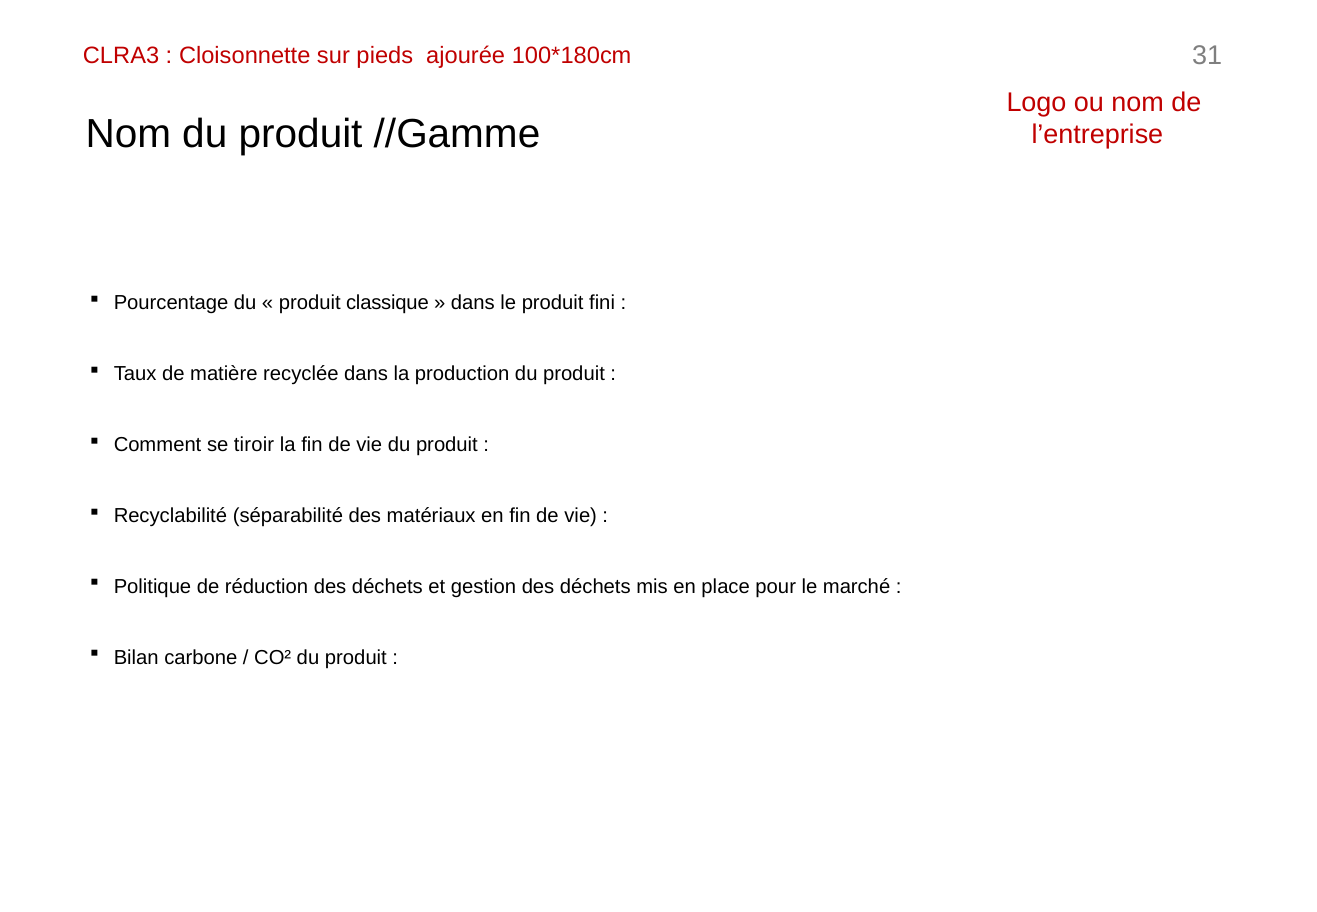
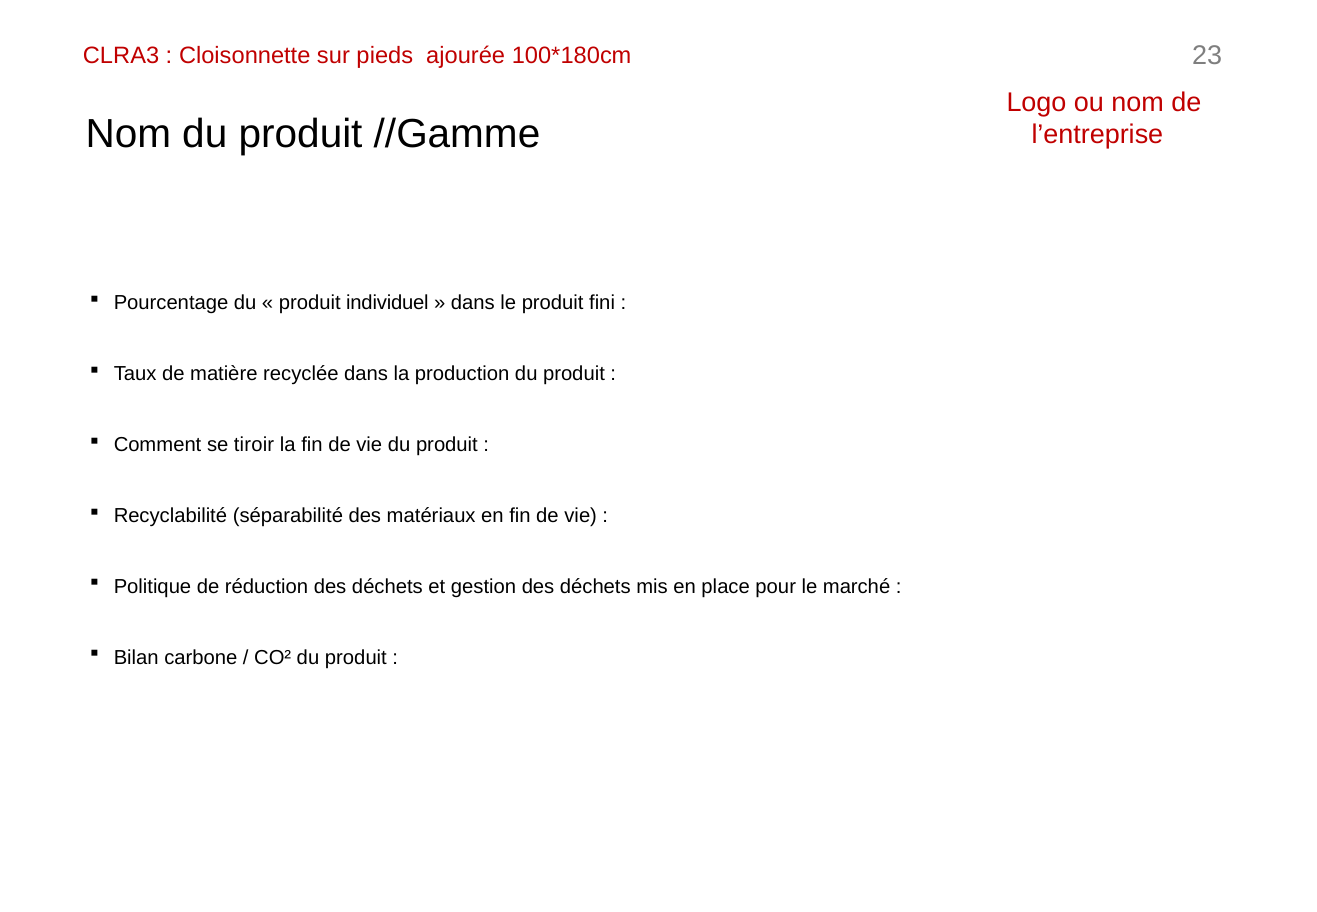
31: 31 -> 23
classique: classique -> individuel
